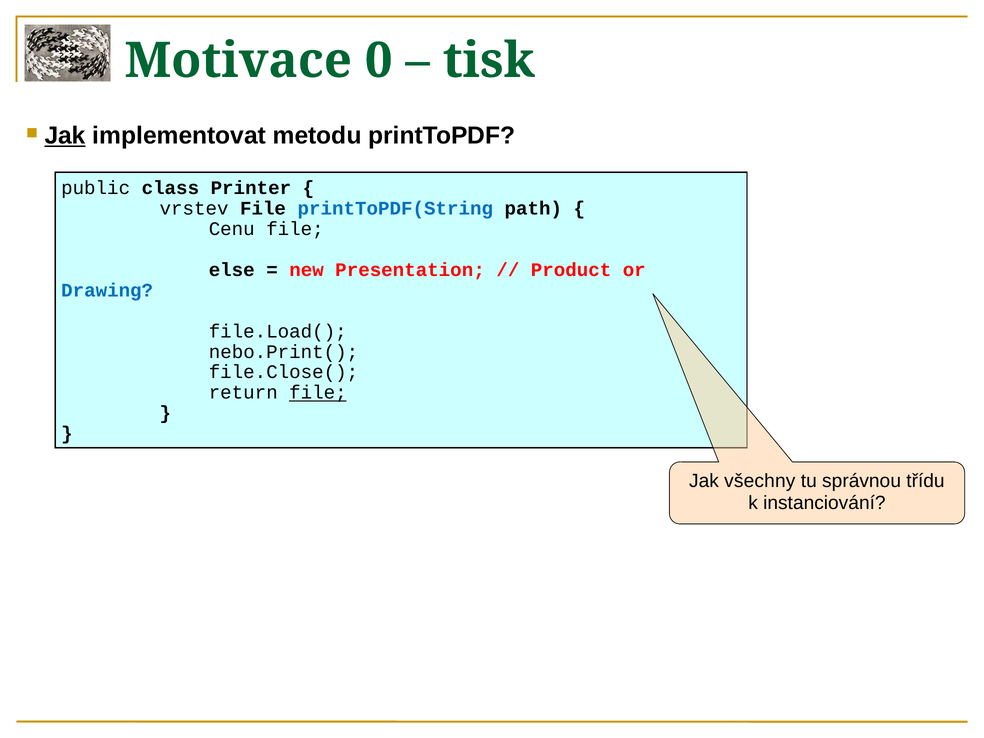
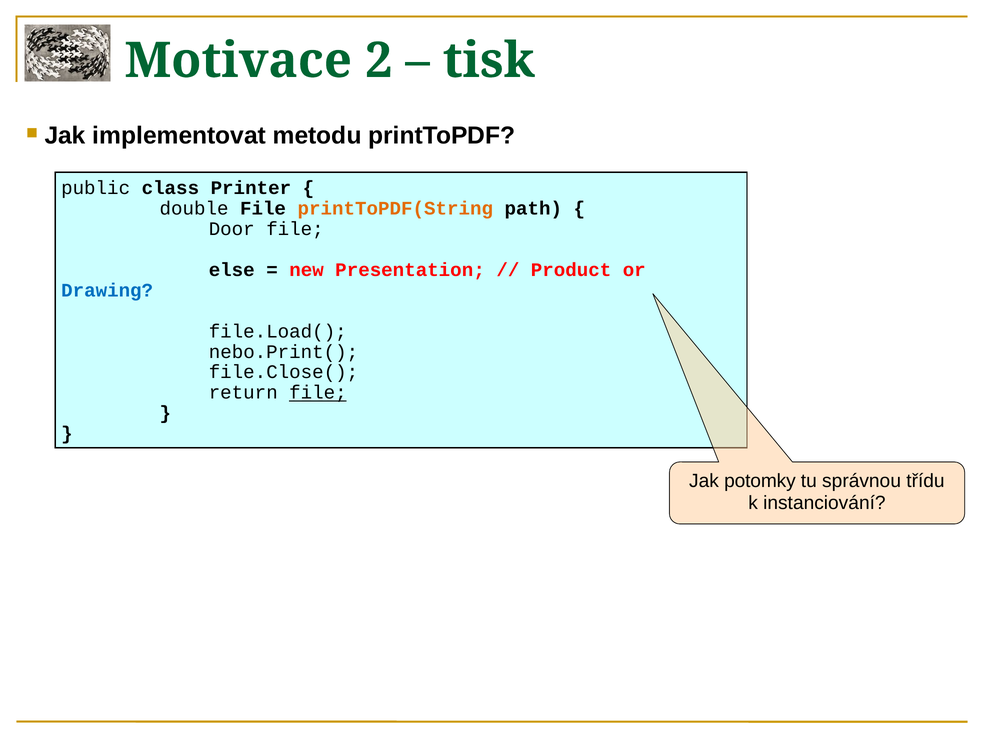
0: 0 -> 2
Jak at (65, 136) underline: present -> none
vrstev: vrstev -> double
printToPDF(String colour: blue -> orange
Cenu: Cenu -> Door
všechny: všechny -> potomky
